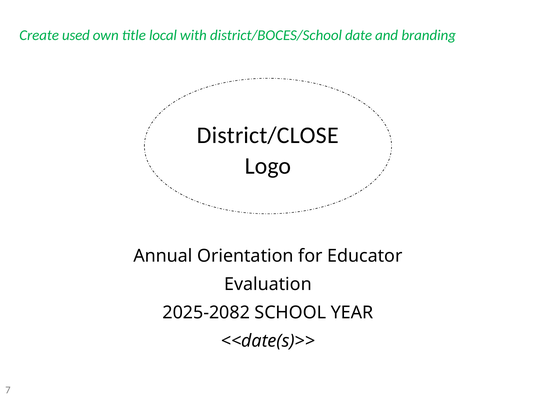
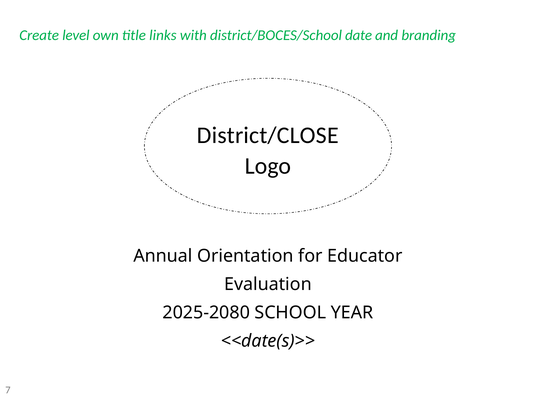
used: used -> level
local: local -> links
2025-2082: 2025-2082 -> 2025-2080
